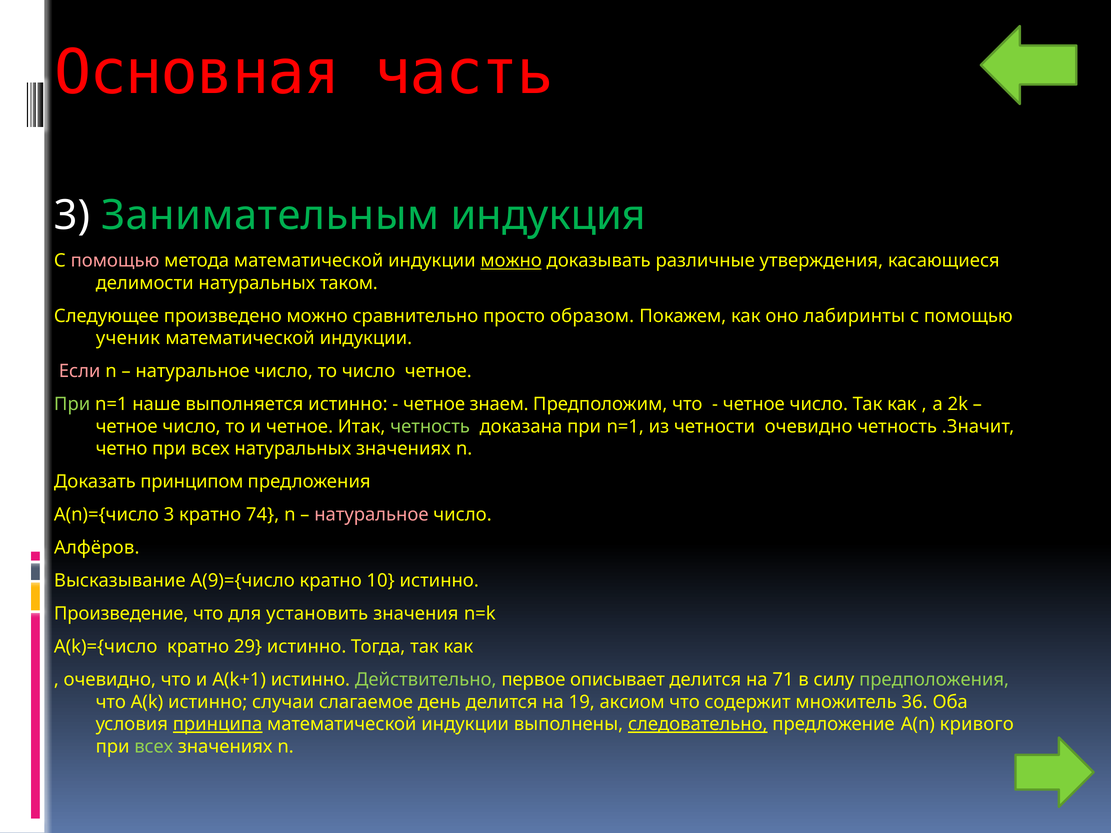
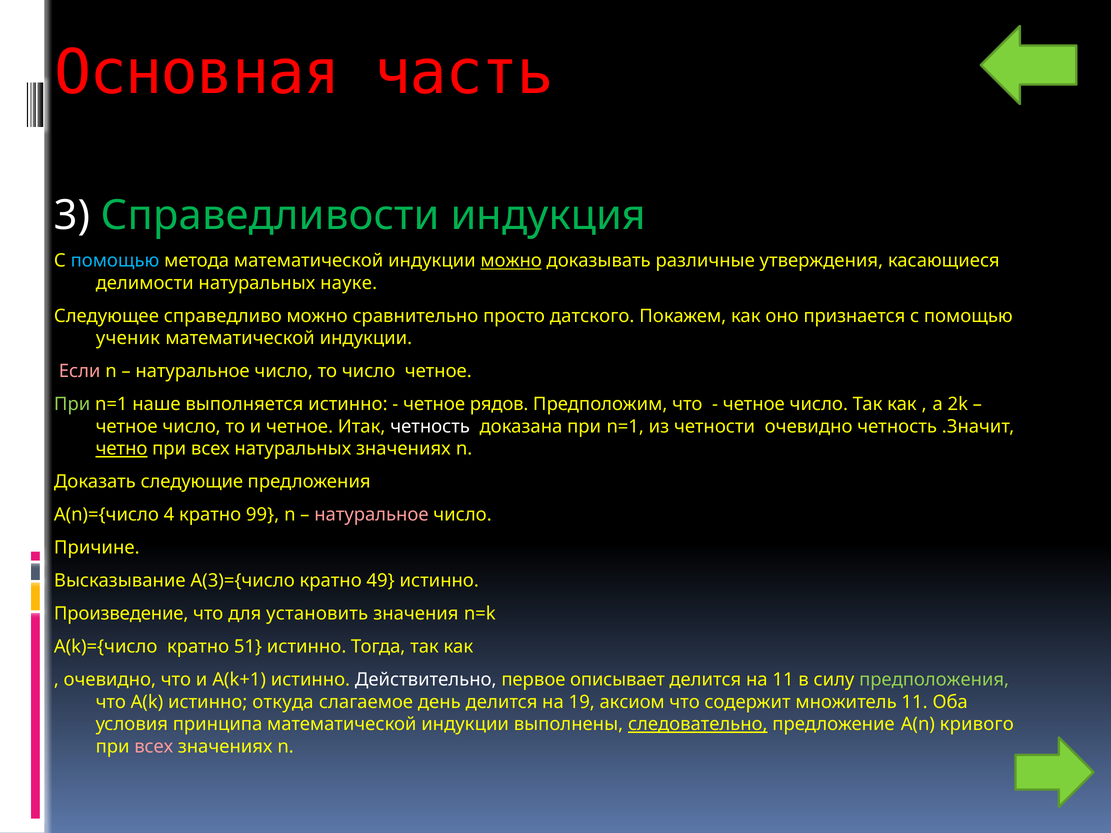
Занимательным: Занимательным -> Справедливости
помощью at (115, 261) colour: pink -> light blue
таком: таком -> науке
произведено: произведено -> справедливо
образом: образом -> датского
лабиринты: лабиринты -> признается
знаем: знаем -> рядов
четность at (430, 427) colour: light green -> white
четно underline: none -> present
принципом: принципом -> следующие
A(n)={число 3: 3 -> 4
74: 74 -> 99
Алфёров: Алфёров -> Причине
А(9)={число: А(9)={число -> А(3)={число
10: 10 -> 49
29: 29 -> 51
Действительно colour: light green -> white
на 71: 71 -> 11
случаи: случаи -> откуда
множитель 36: 36 -> 11
принципа underline: present -> none
всех at (154, 747) colour: light green -> pink
